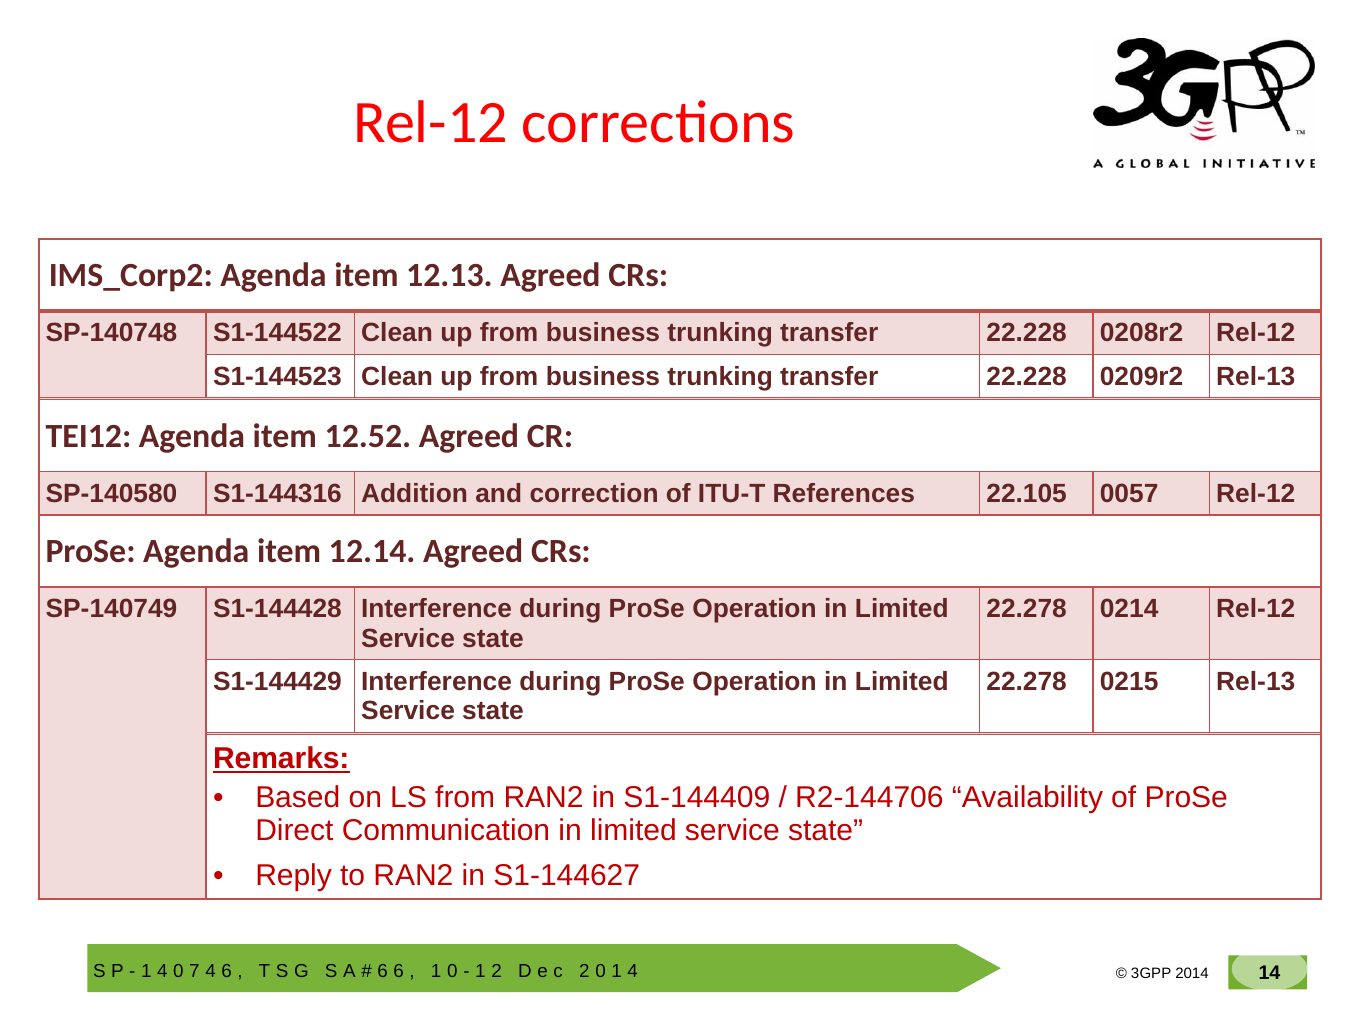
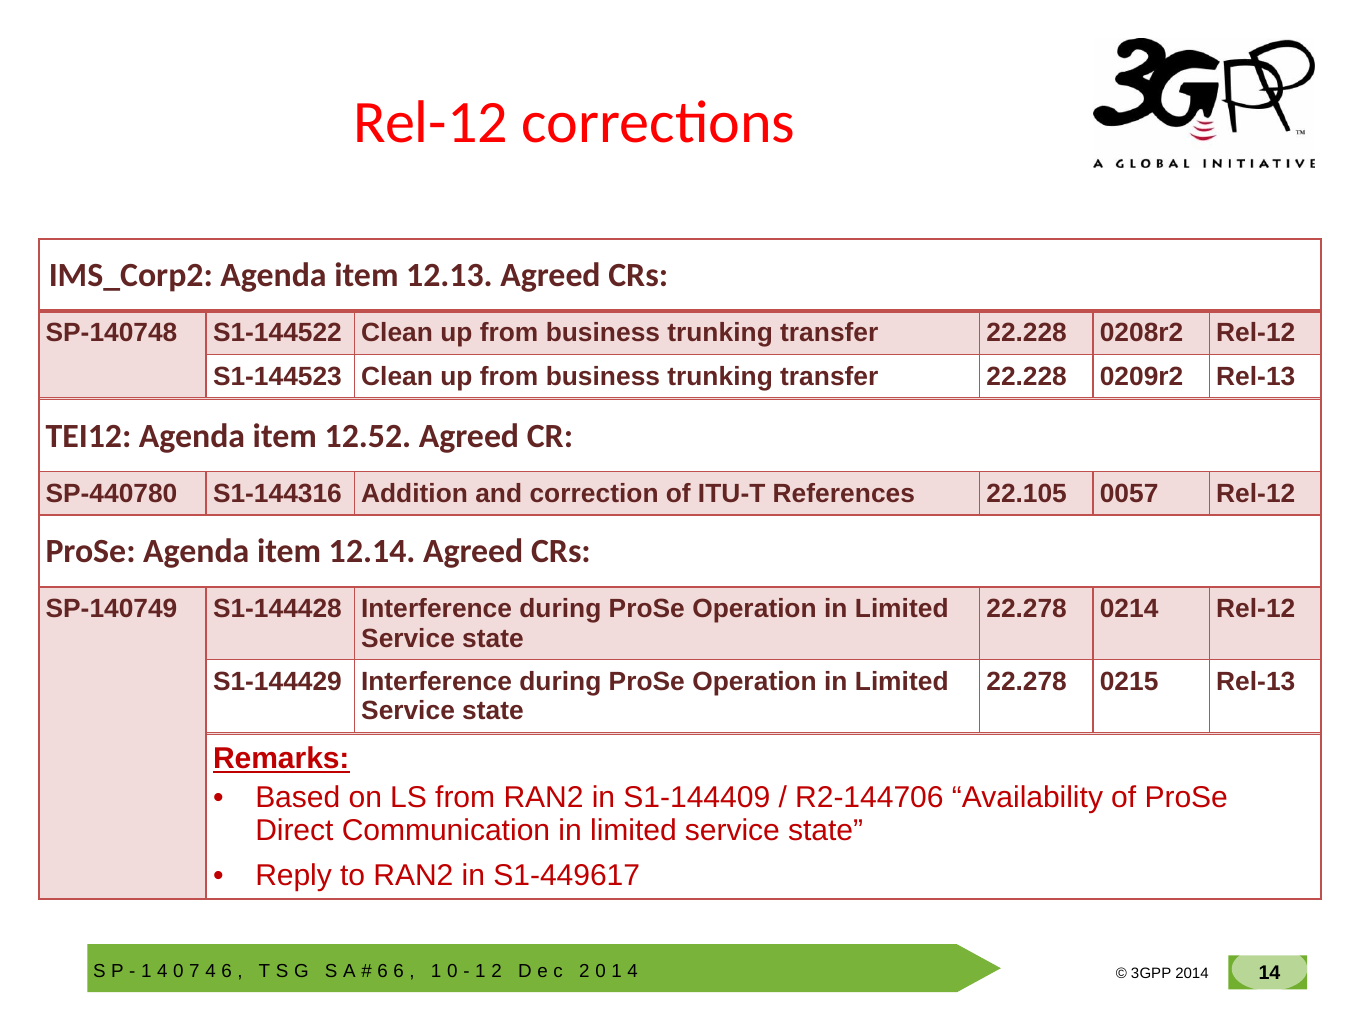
SP-140580: SP-140580 -> SP-440780
S1-144627: S1-144627 -> S1-449617
